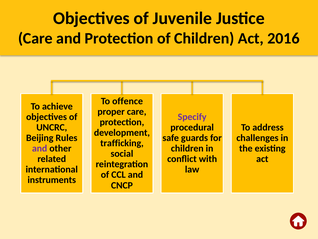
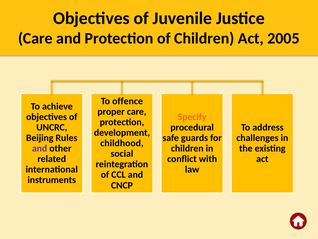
2016: 2016 -> 2005
Specify colour: purple -> orange
trafficking: trafficking -> childhood
